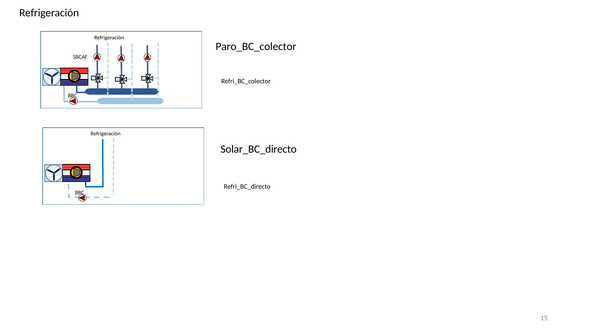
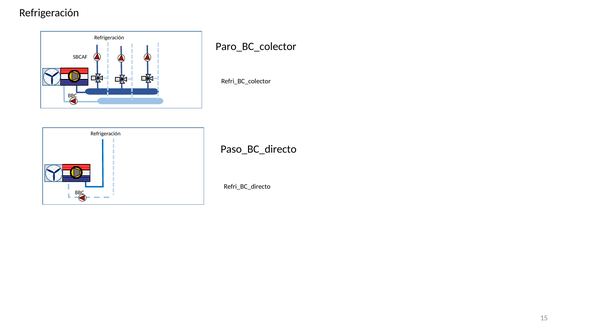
Solar_BC_directo: Solar_BC_directo -> Paso_BC_directo
